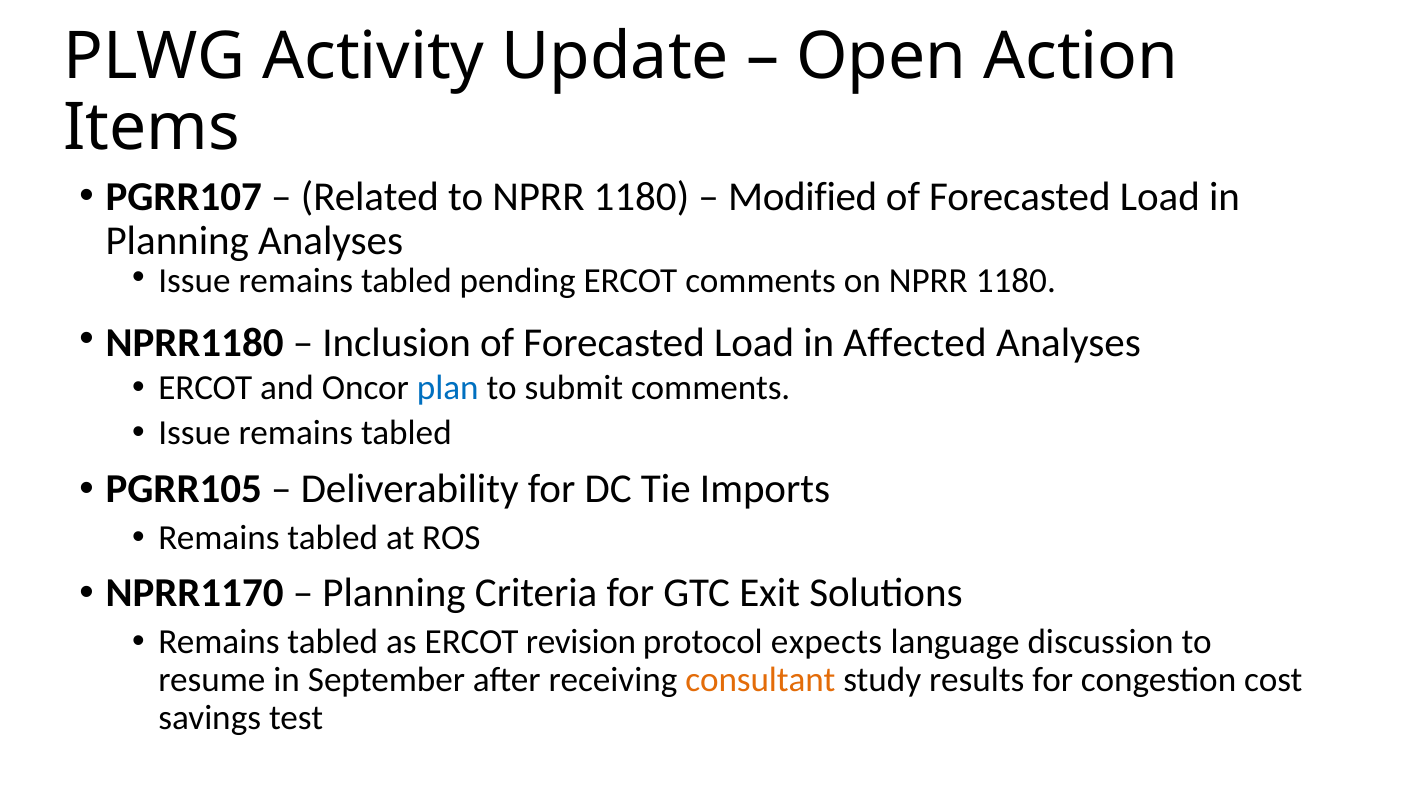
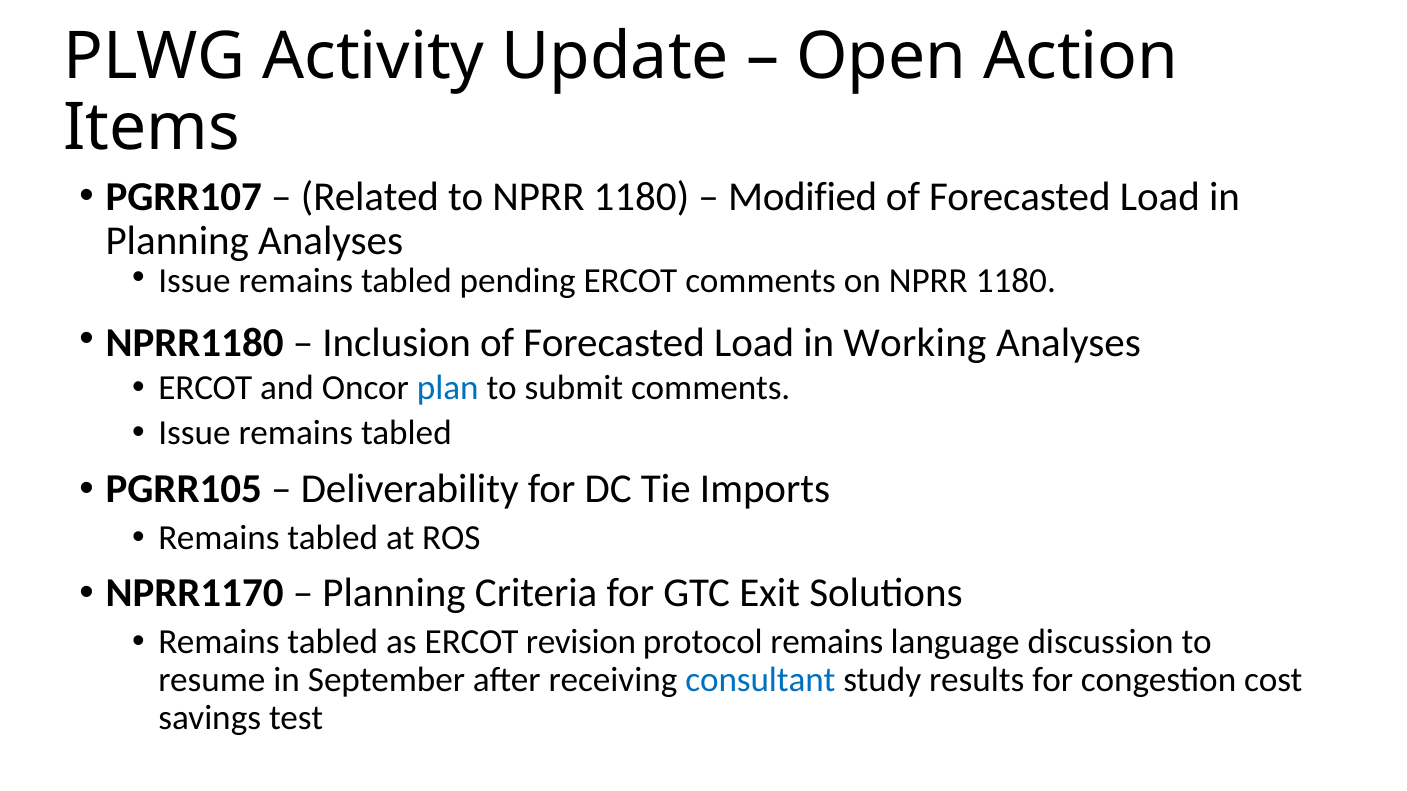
Affected: Affected -> Working
protocol expects: expects -> remains
consultant colour: orange -> blue
